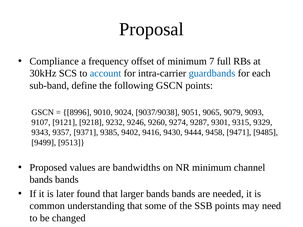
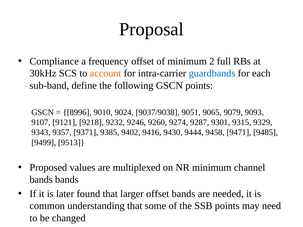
7: 7 -> 2
account colour: blue -> orange
bandwidths: bandwidths -> multiplexed
larger bands: bands -> offset
